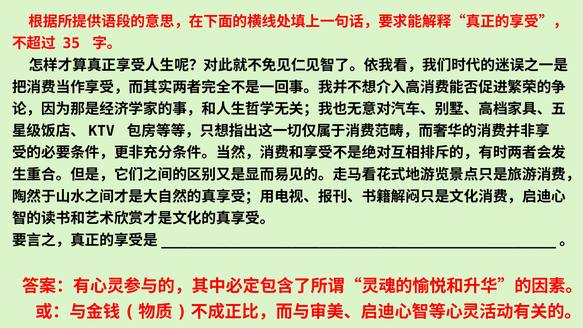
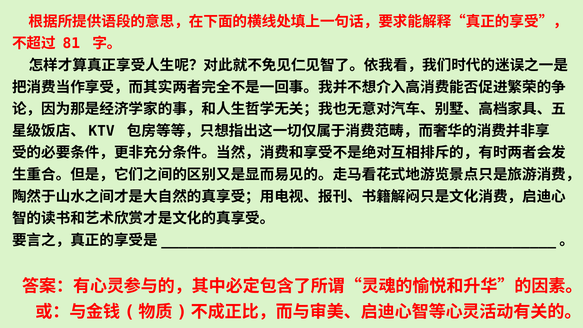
35: 35 -> 81
